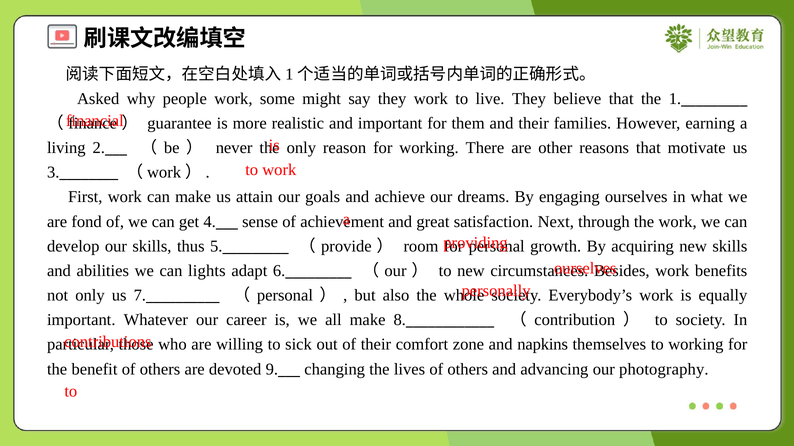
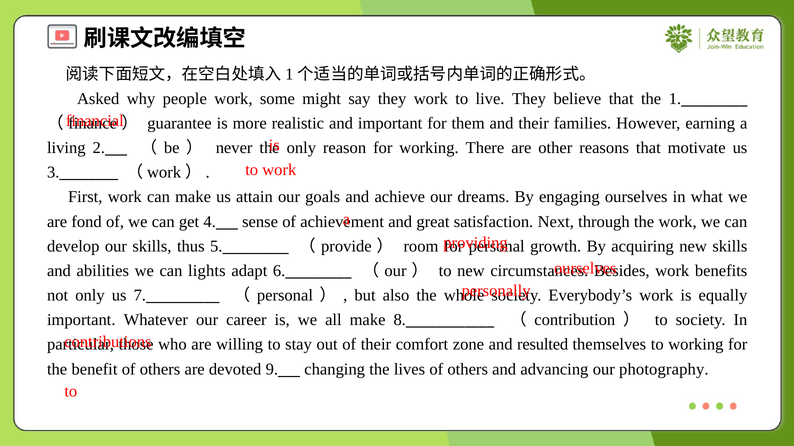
sick: sick -> stay
napkins: napkins -> resulted
